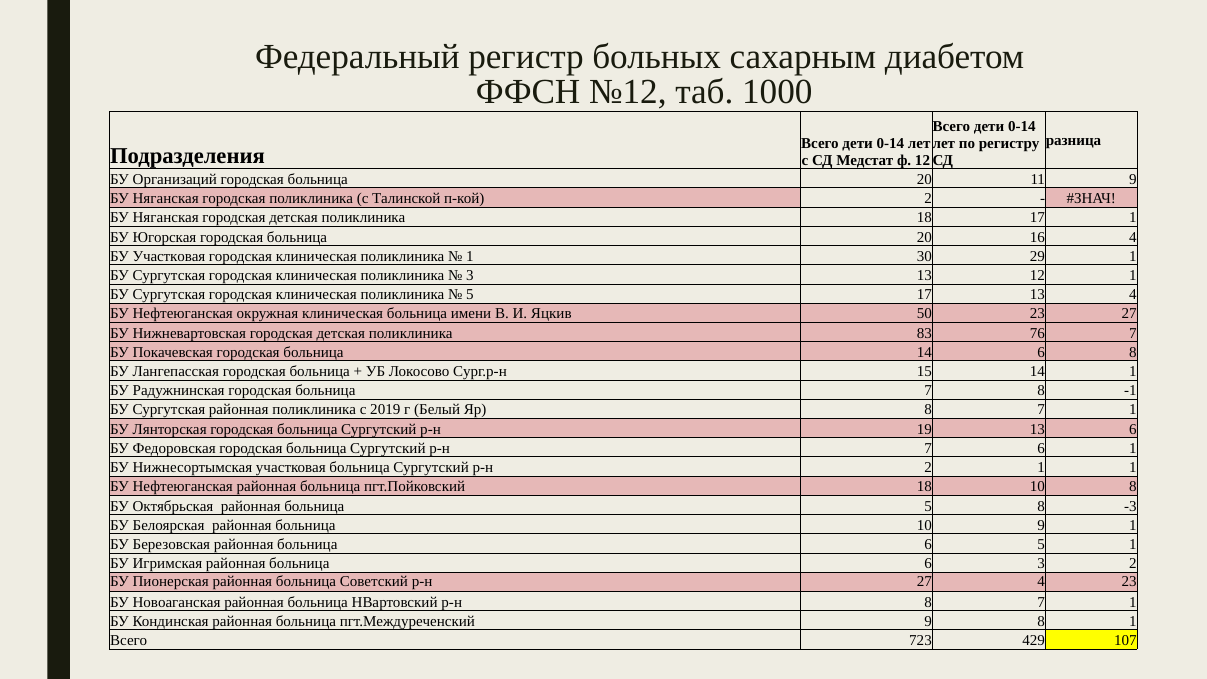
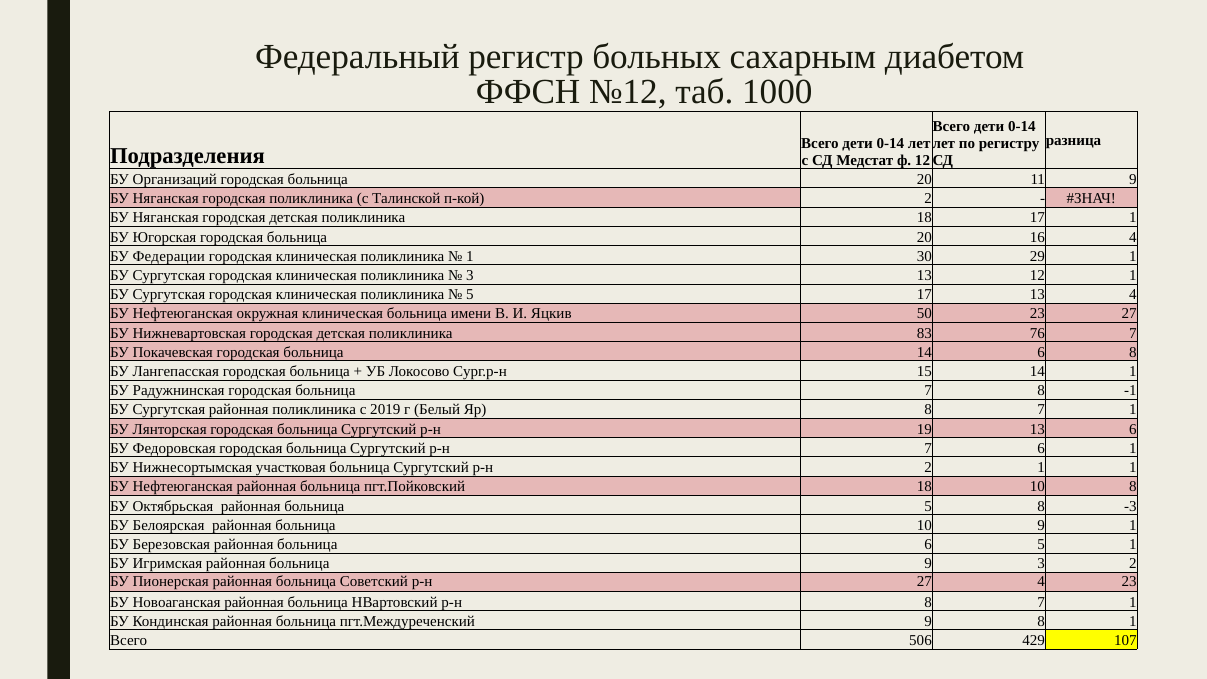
БУ Участковая: Участковая -> Федерации
Игримская районная больница 6: 6 -> 9
723: 723 -> 506
